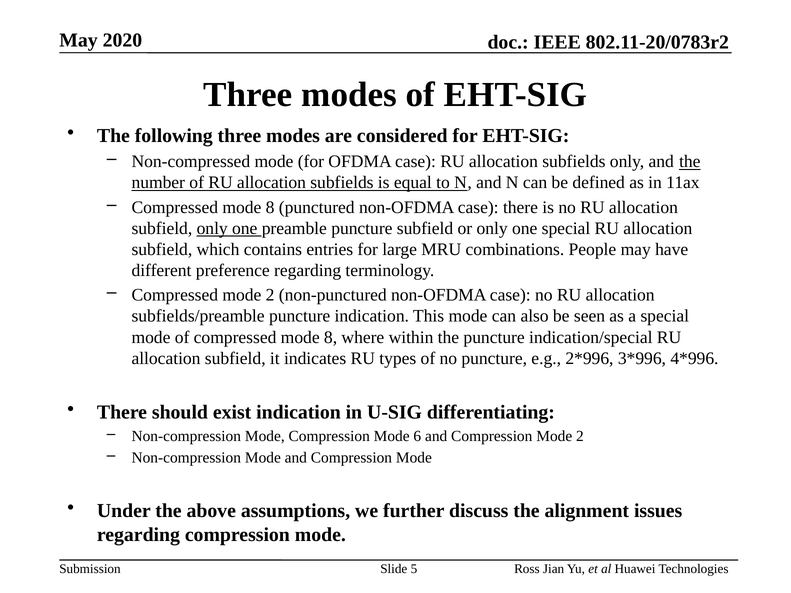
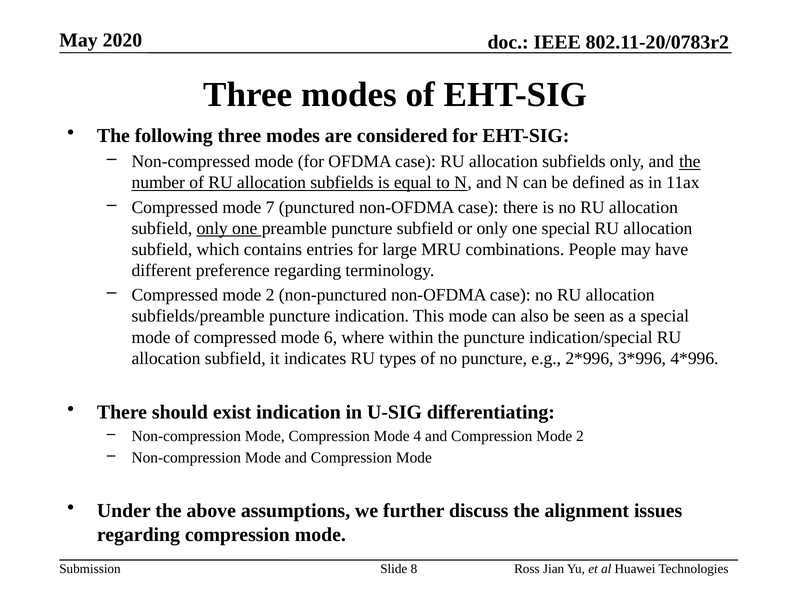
8 at (270, 207): 8 -> 7
of compressed mode 8: 8 -> 6
6: 6 -> 4
5: 5 -> 8
